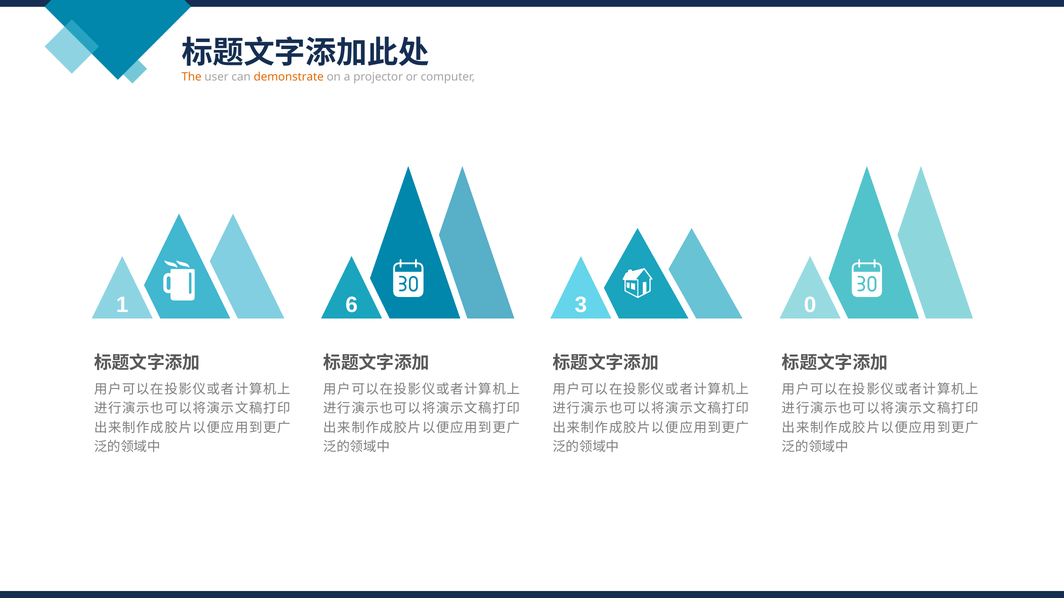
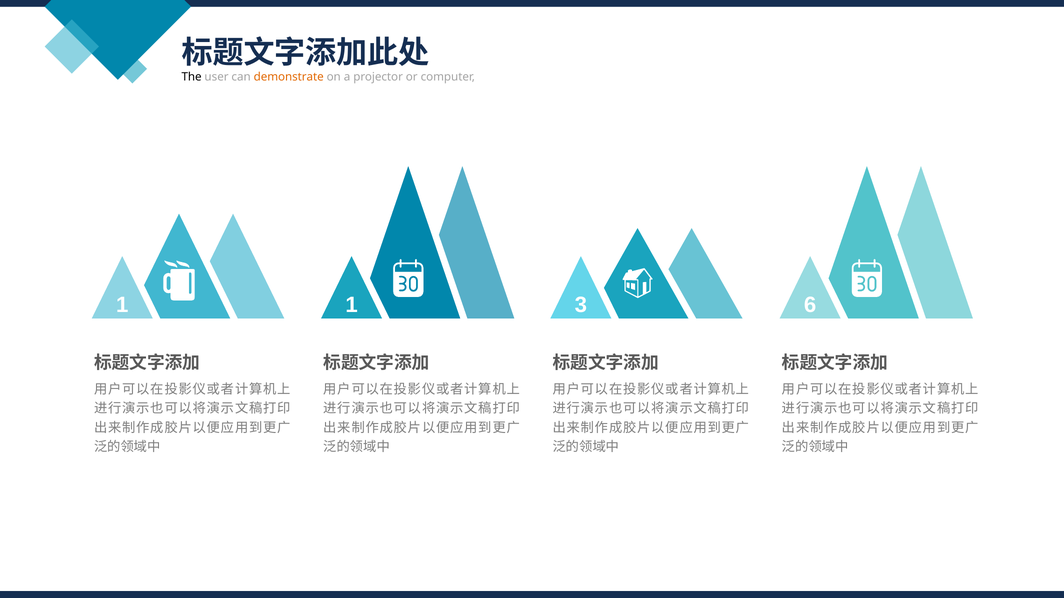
The colour: orange -> black
1 6: 6 -> 1
0: 0 -> 6
